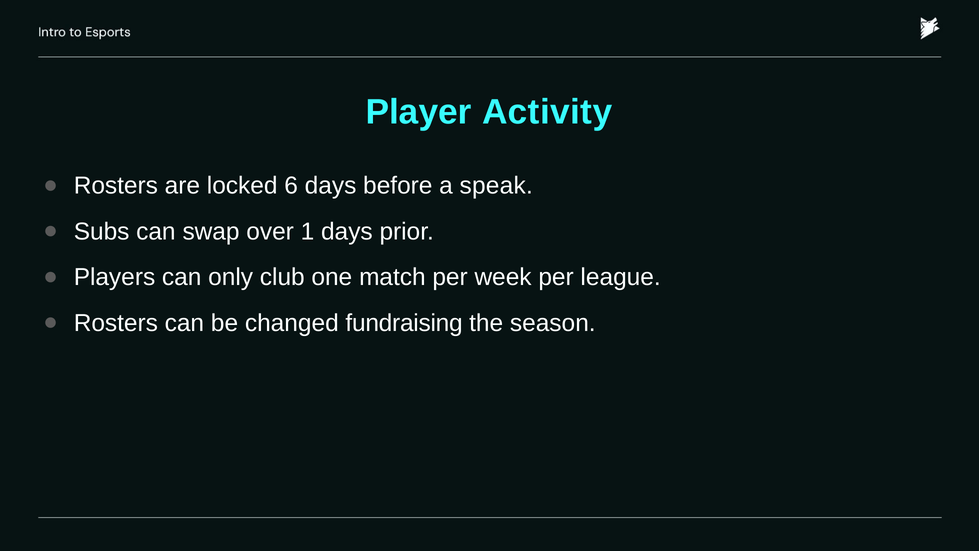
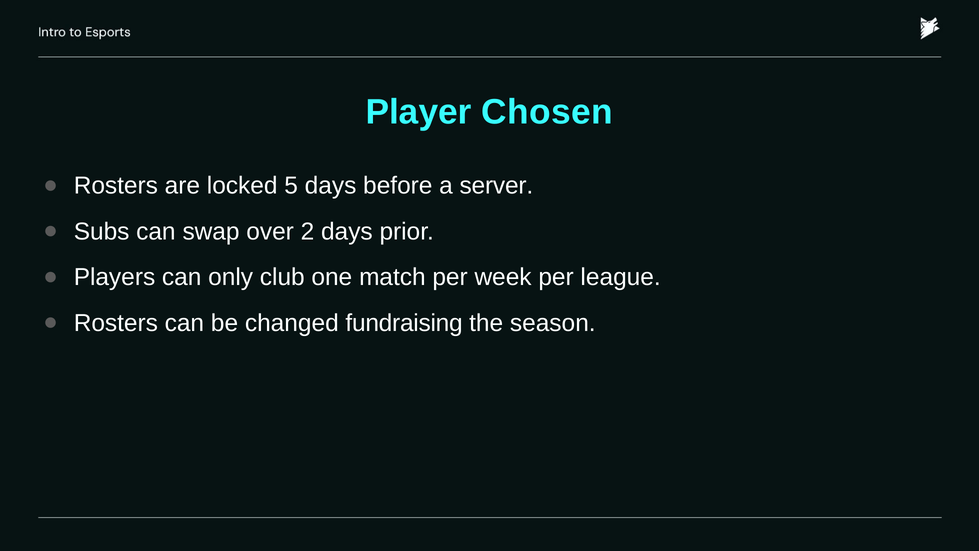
Activity: Activity -> Chosen
6: 6 -> 5
speak: speak -> server
1: 1 -> 2
